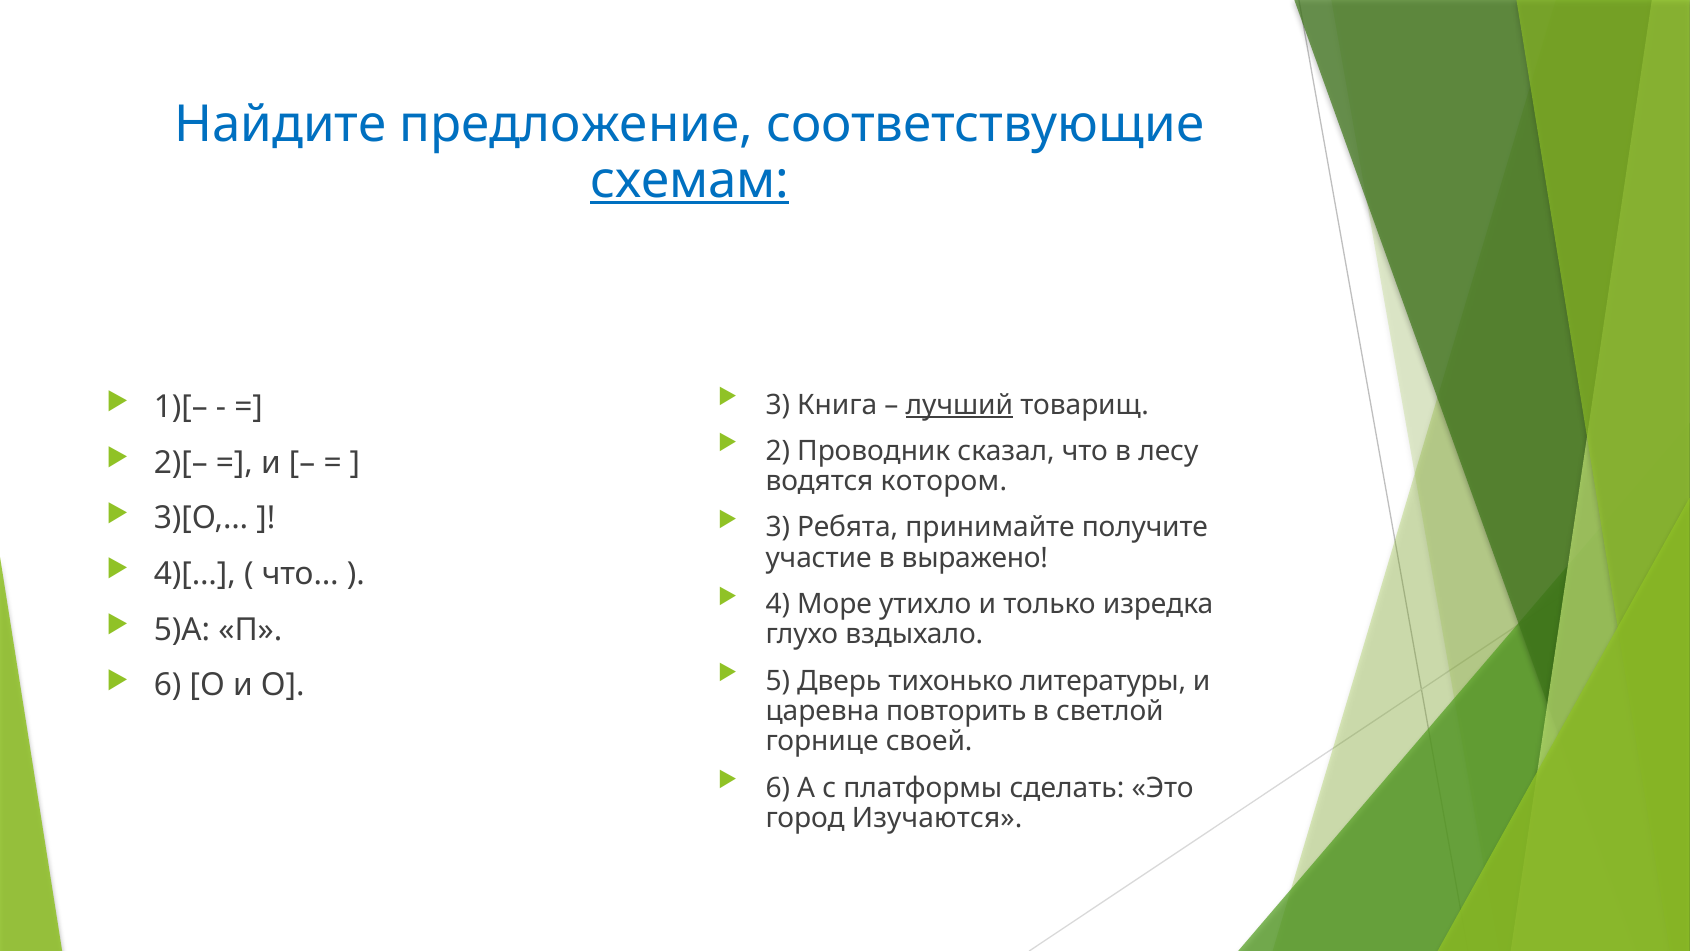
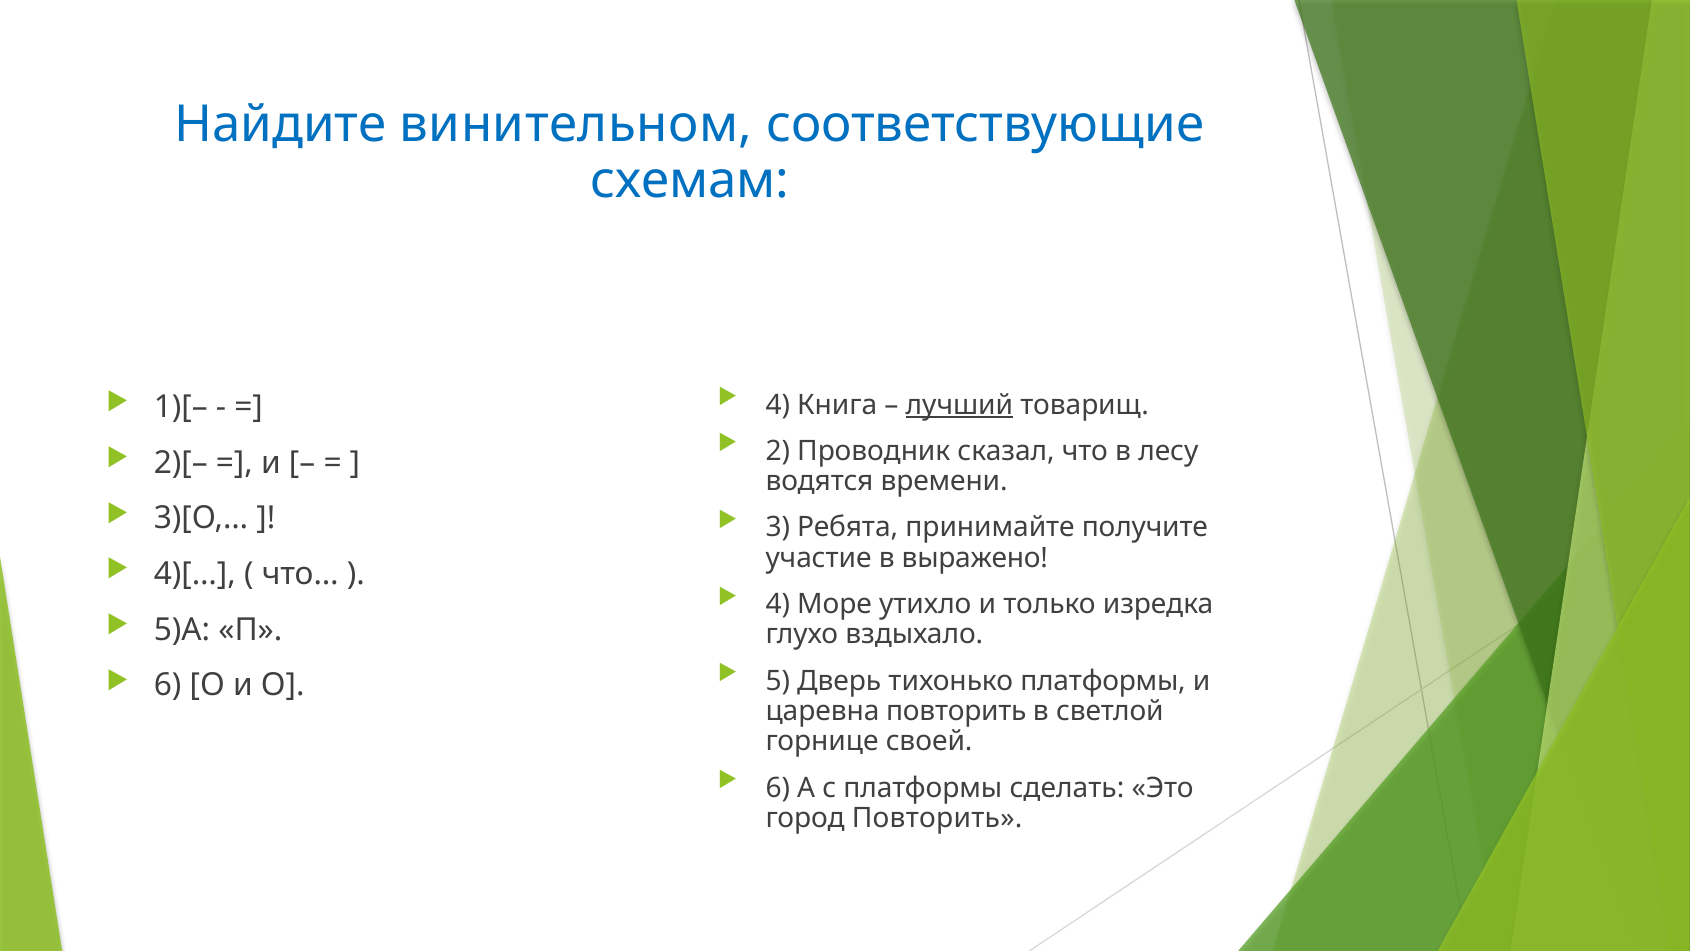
предложение: предложение -> винительном
схемам underline: present -> none
3 at (778, 405): 3 -> 4
котором: котором -> времени
тихонько литературы: литературы -> платформы
город Изучаются: Изучаются -> Повторить
